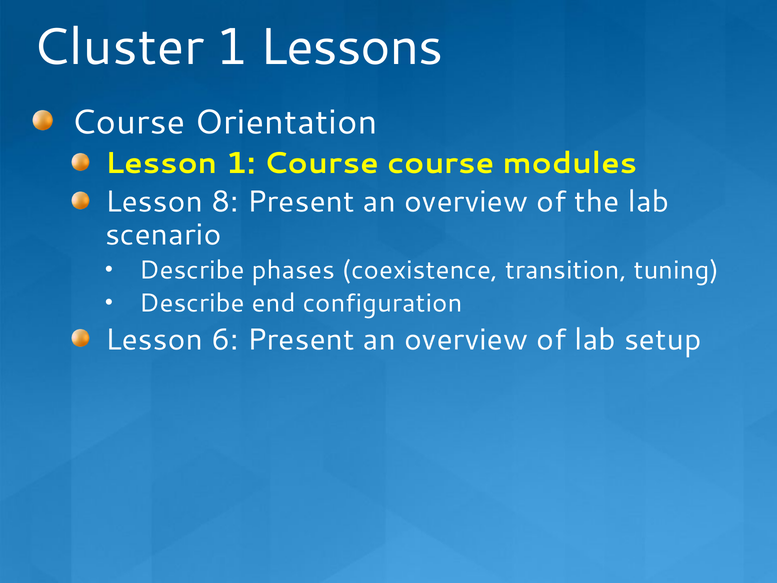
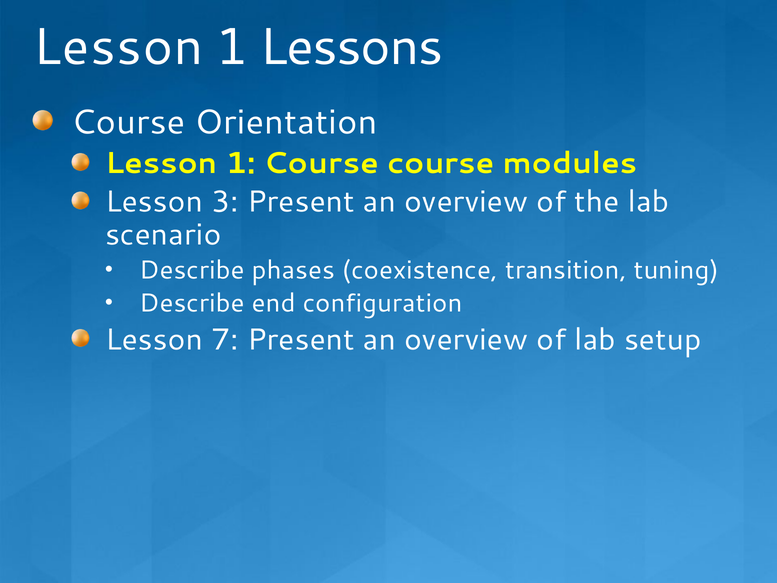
Cluster at (119, 47): Cluster -> Lesson
8: 8 -> 3
6: 6 -> 7
